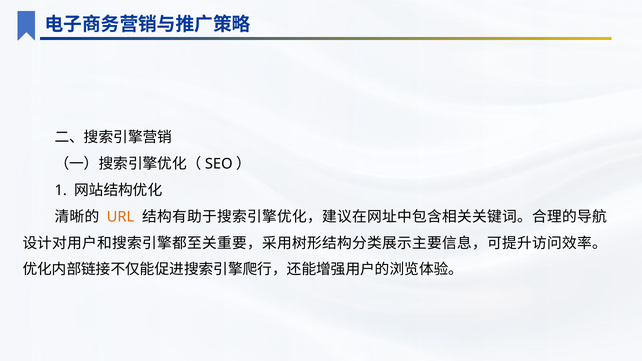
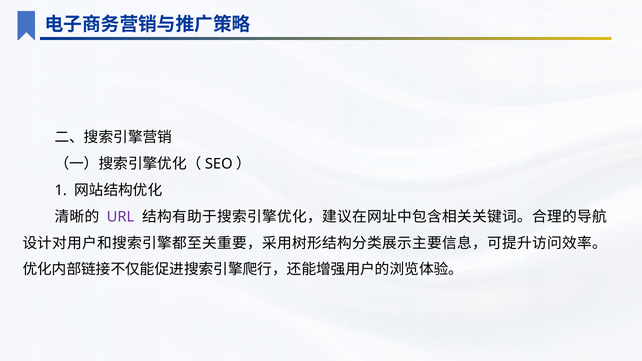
URL colour: orange -> purple
